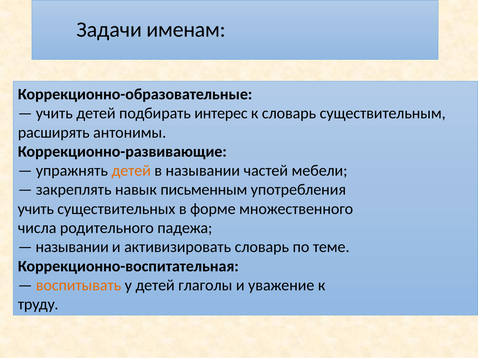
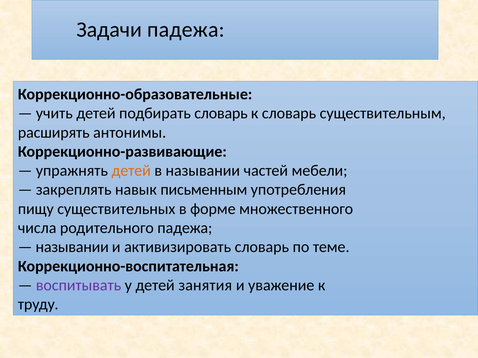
Задачи именам: именам -> падежа
подбирать интерес: интерес -> словарь
учить at (36, 209): учить -> пищу
воспитывать colour: orange -> purple
глаголы: глаголы -> занятия
